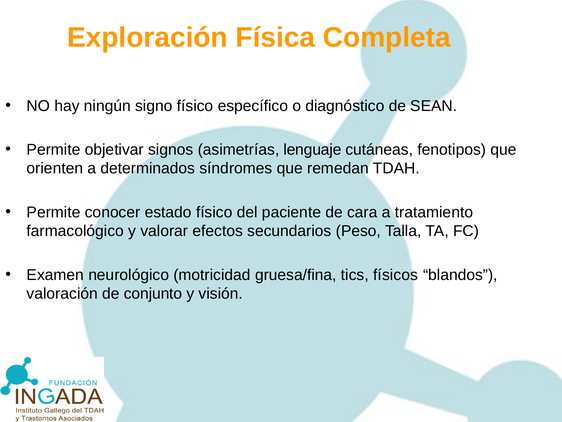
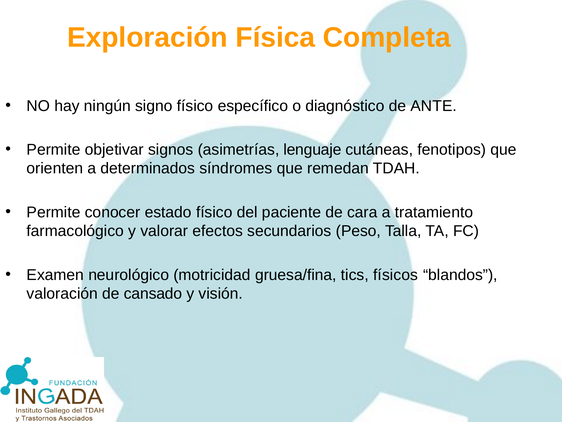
SEAN: SEAN -> ANTE
conjunto: conjunto -> cansado
